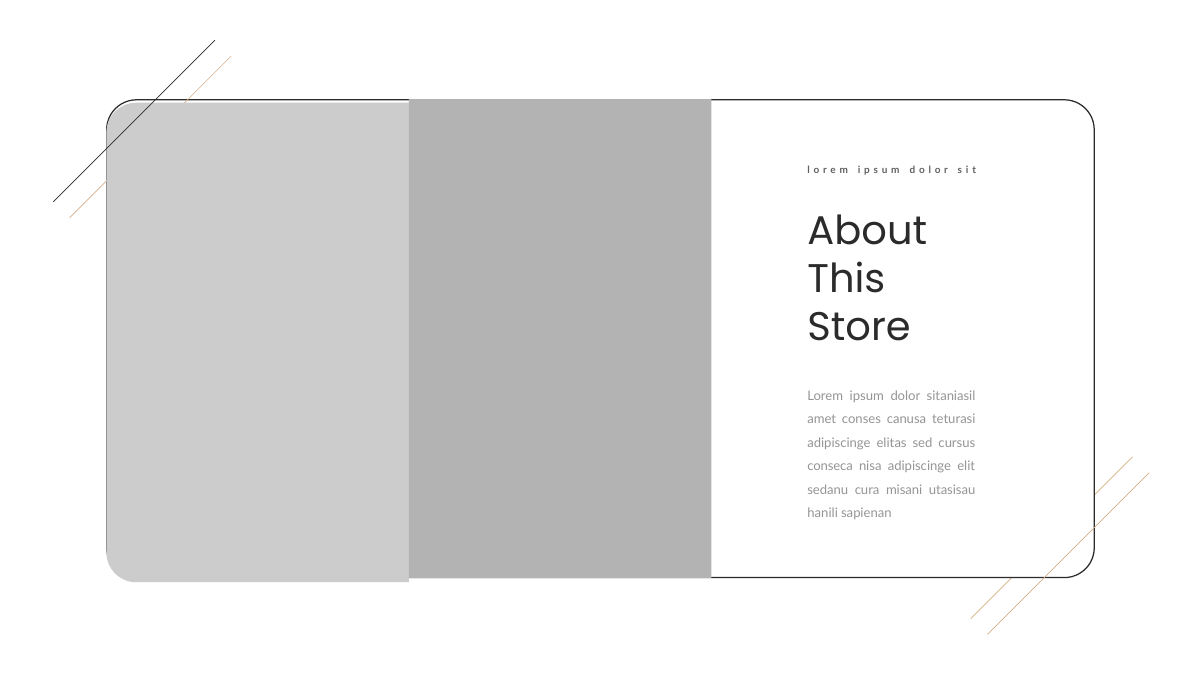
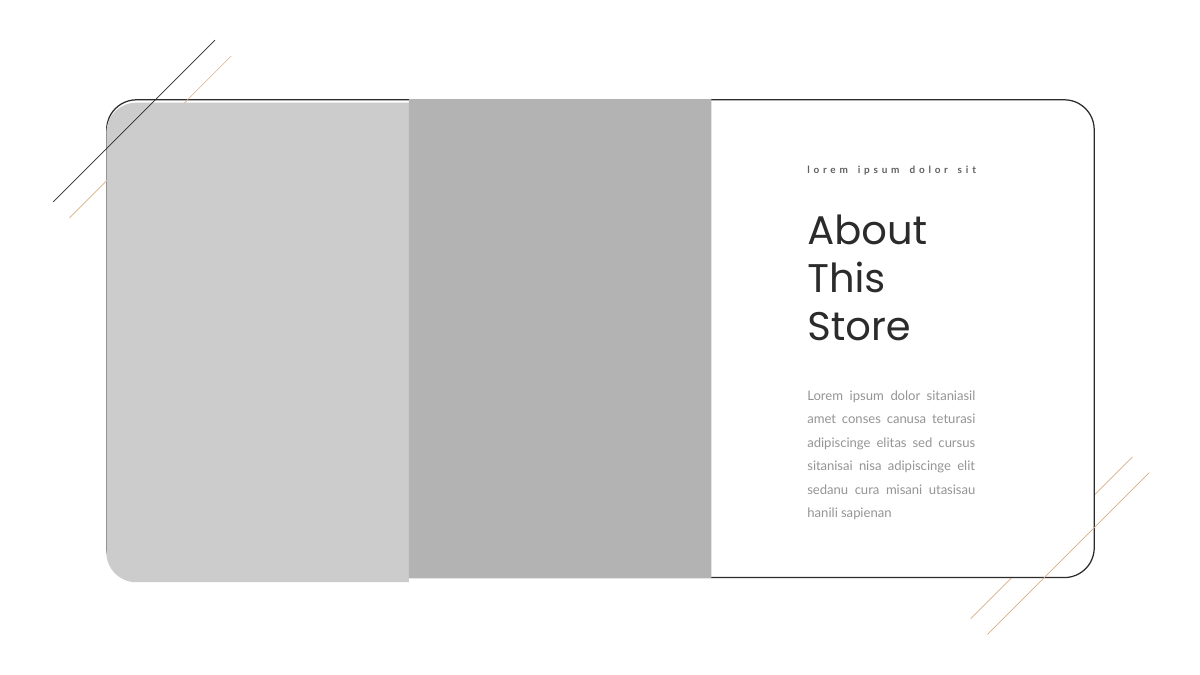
conseca: conseca -> sitanisai
